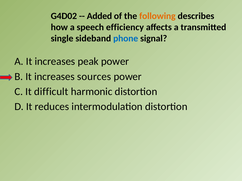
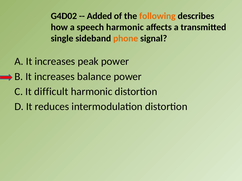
speech efficiency: efficiency -> harmonic
phone colour: blue -> orange
sources: sources -> balance
